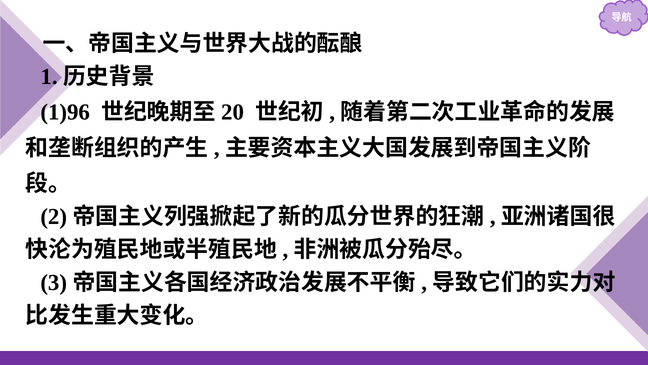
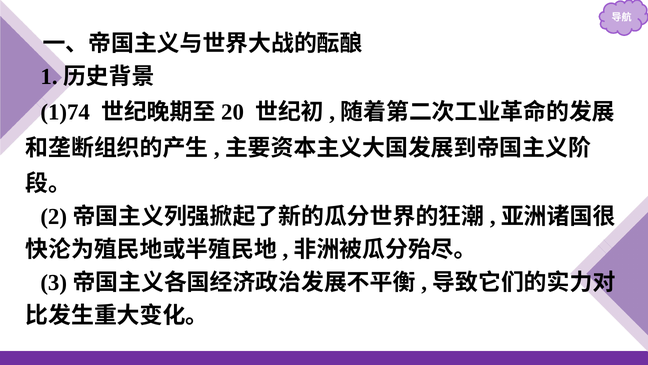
1)96: 1)96 -> 1)74
